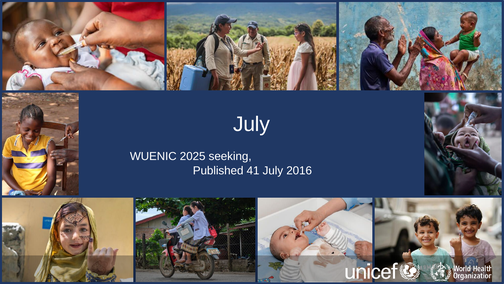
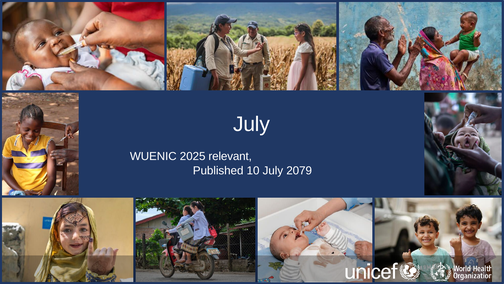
seeking: seeking -> relevant
41: 41 -> 10
2016: 2016 -> 2079
